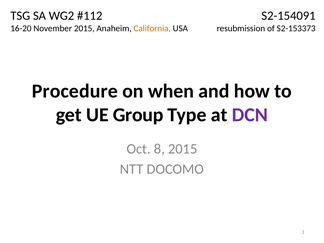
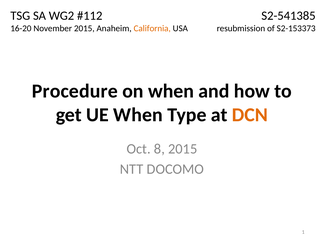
S2-154091: S2-154091 -> S2-541385
UE Group: Group -> When
DCN colour: purple -> orange
